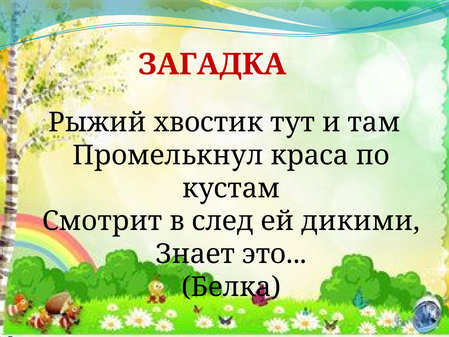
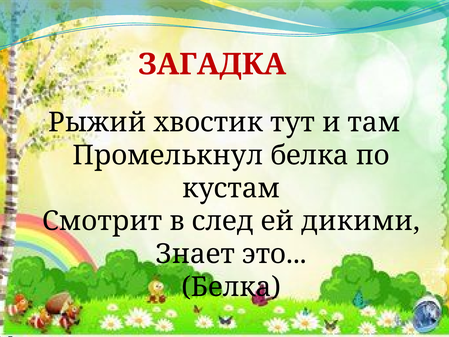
Промелькнул краса: краса -> белка
